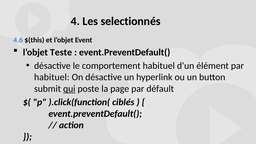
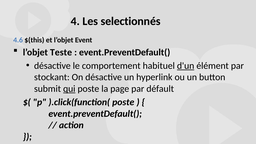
d'un underline: none -> present
habituel at (52, 77): habituel -> stockant
).click(function( ciblés: ciblés -> poste
